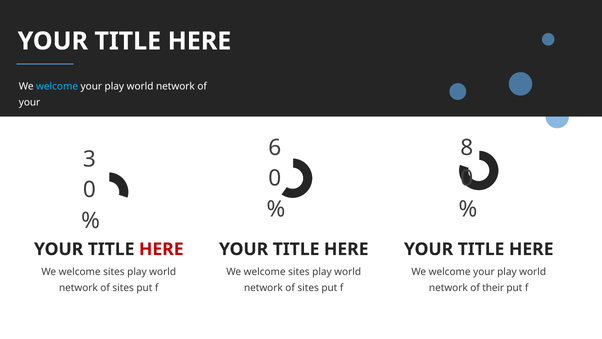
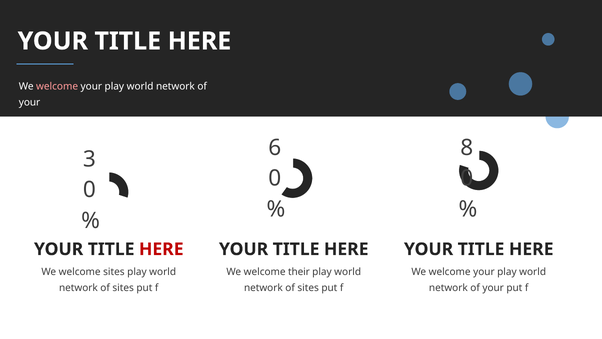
welcome at (57, 86) colour: light blue -> pink
sites at (299, 272): sites -> their
their at (493, 287): their -> your
